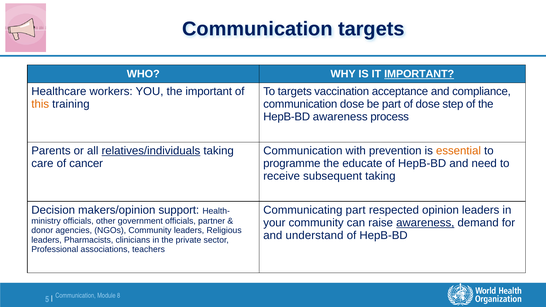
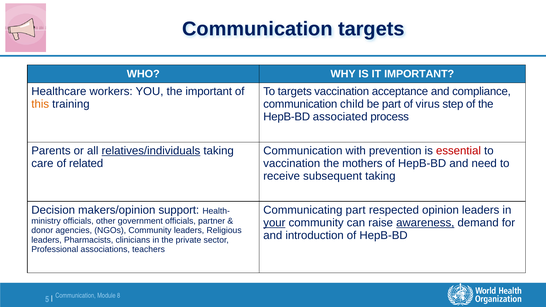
IMPORTANT at (419, 74) underline: present -> none
communication dose: dose -> child
of dose: dose -> virus
HepB-BD awareness: awareness -> associated
essential colour: orange -> red
cancer: cancer -> related
programme at (292, 163): programme -> vaccination
educate: educate -> mothers
your underline: none -> present
understand: understand -> introduction
